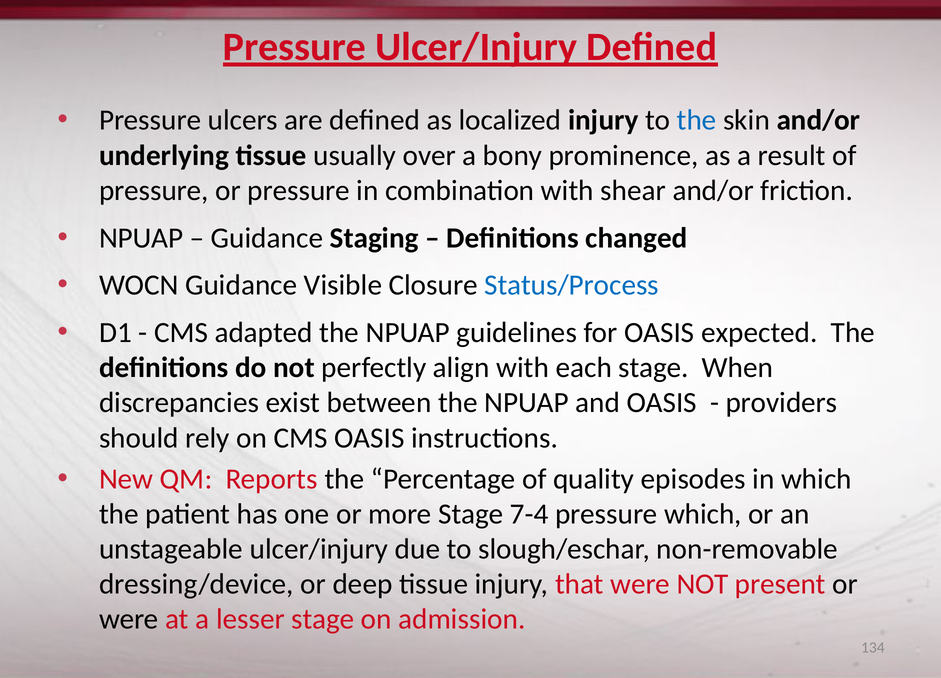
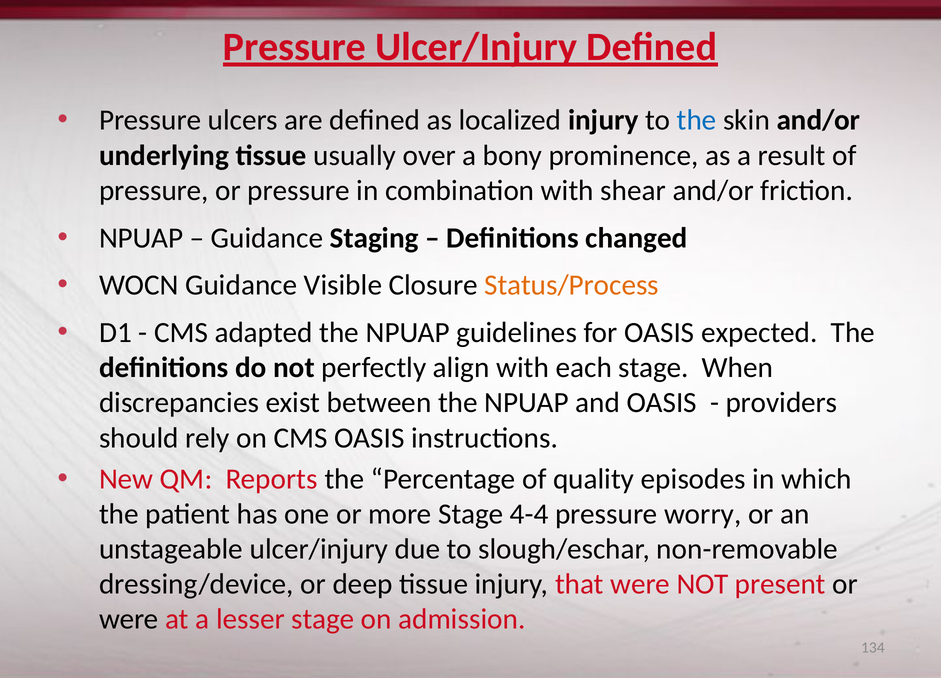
Status/Process colour: blue -> orange
7-4: 7-4 -> 4-4
pressure which: which -> worry
